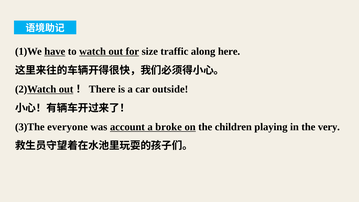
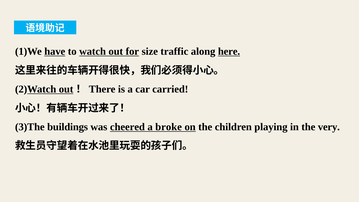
here underline: none -> present
outside: outside -> carried
everyone: everyone -> buildings
account: account -> cheered
